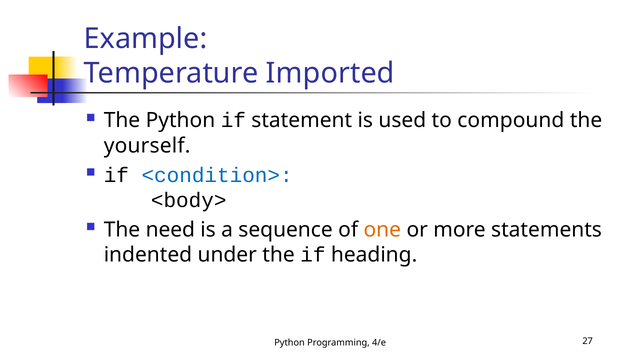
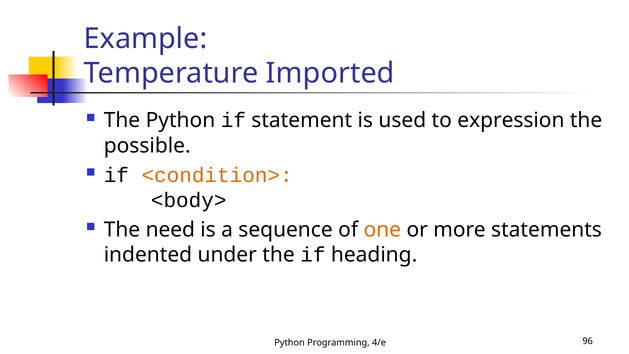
compound: compound -> expression
yourself: yourself -> possible
<condition> colour: blue -> orange
27: 27 -> 96
